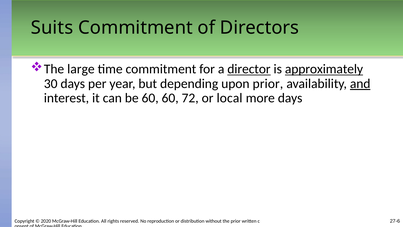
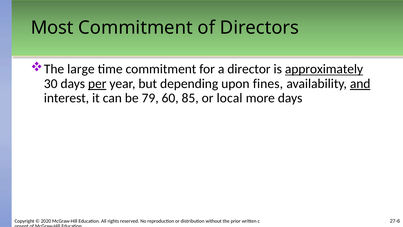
Suits: Suits -> Most
director underline: present -> none
per underline: none -> present
upon prior: prior -> fines
be 60: 60 -> 79
72: 72 -> 85
